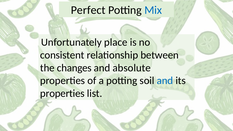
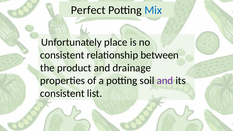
changes: changes -> product
absolute: absolute -> drainage
and at (165, 81) colour: blue -> purple
properties at (62, 93): properties -> consistent
